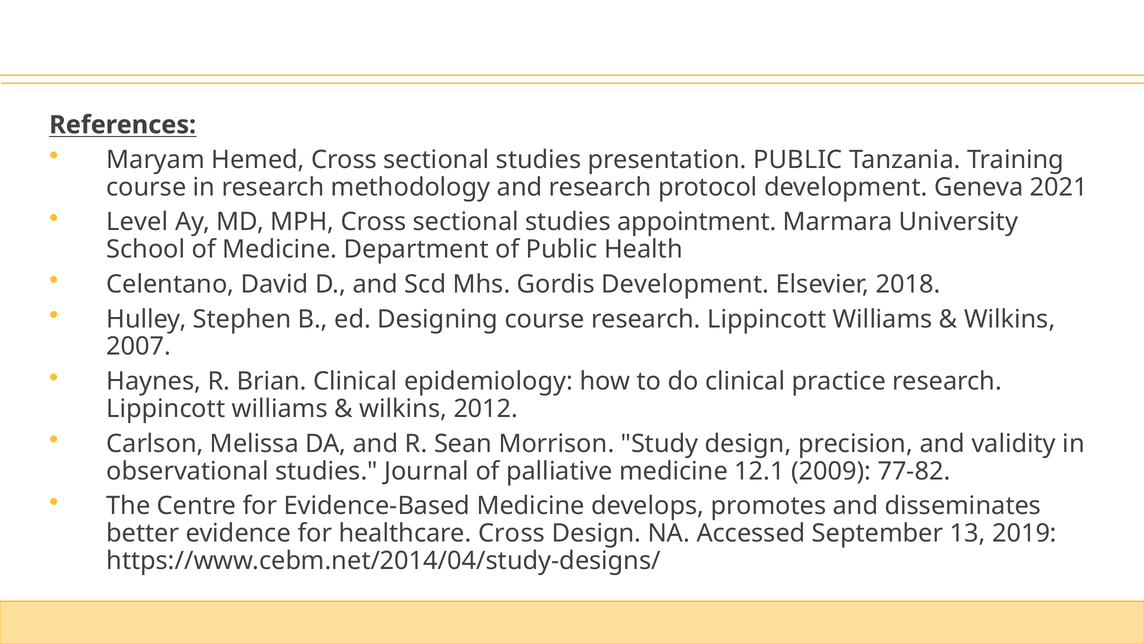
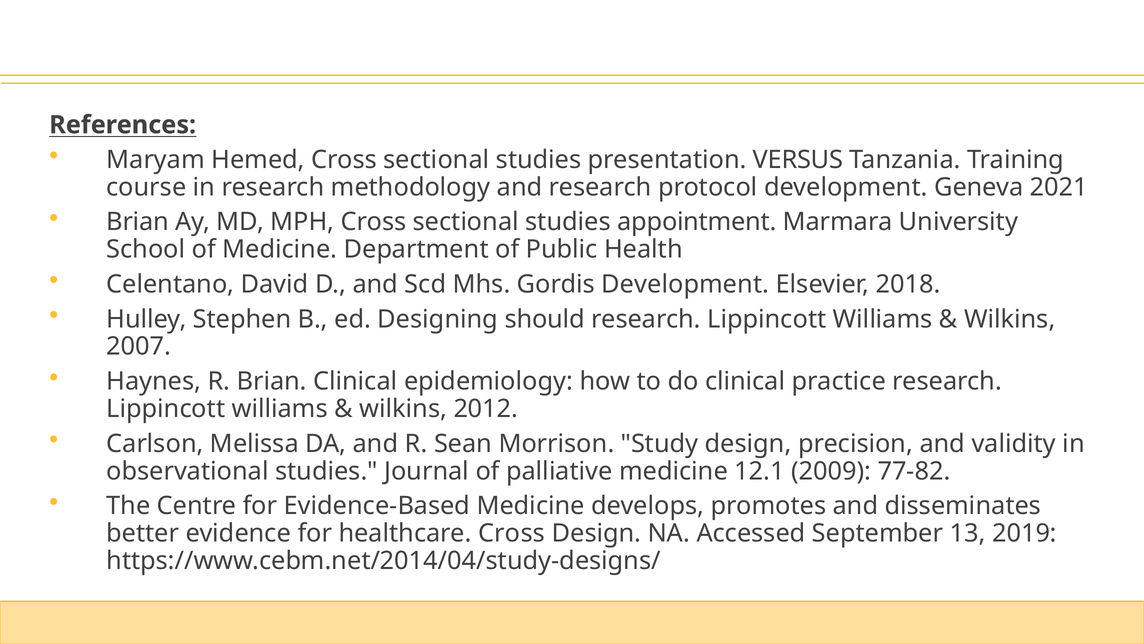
presentation PUBLIC: PUBLIC -> VERSUS
Level at (137, 222): Level -> Brian
Designing course: course -> should
